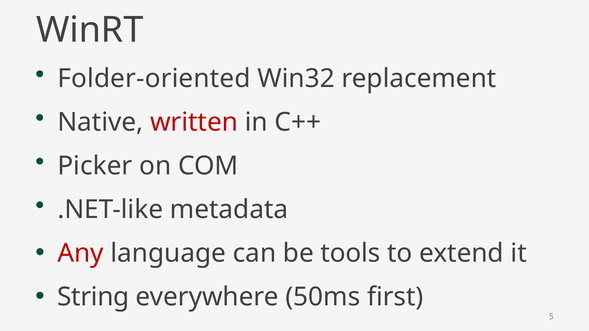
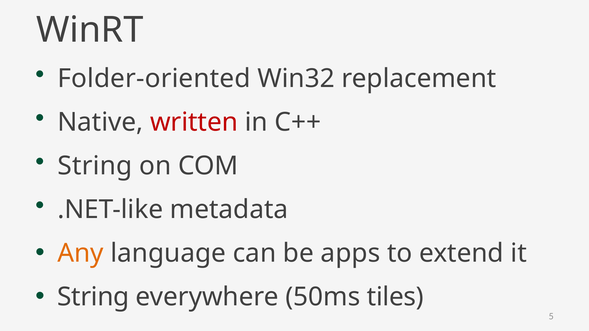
Picker at (95, 166): Picker -> String
Any colour: red -> orange
tools: tools -> apps
first: first -> tiles
